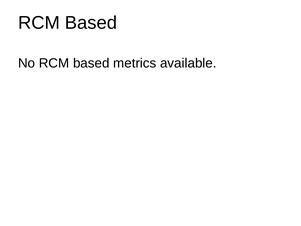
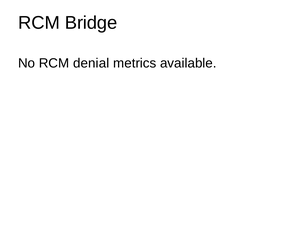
Based at (91, 23): Based -> Bridge
No RCM based: based -> denial
